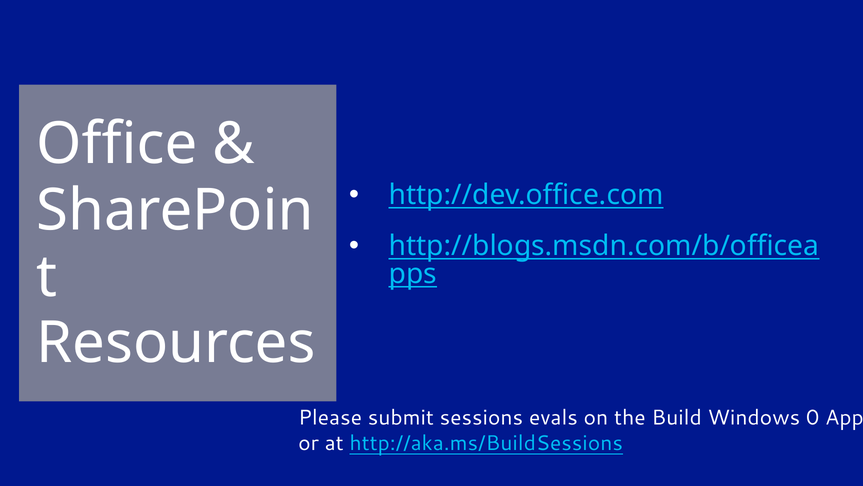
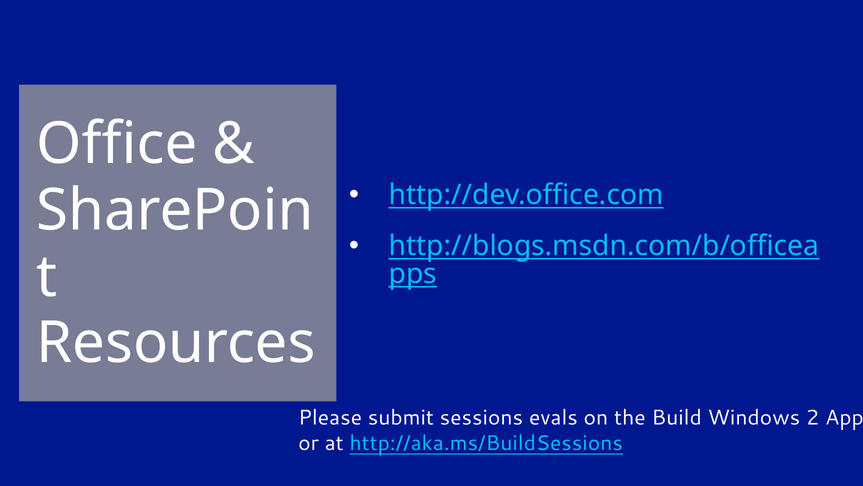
0: 0 -> 2
